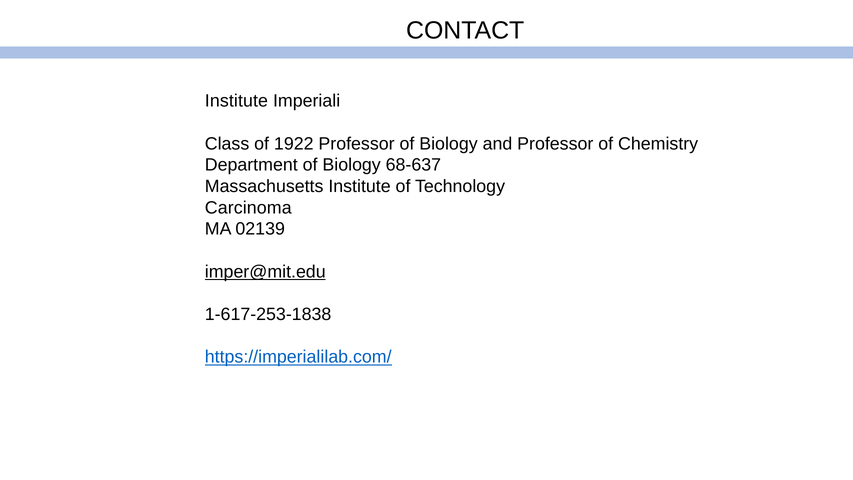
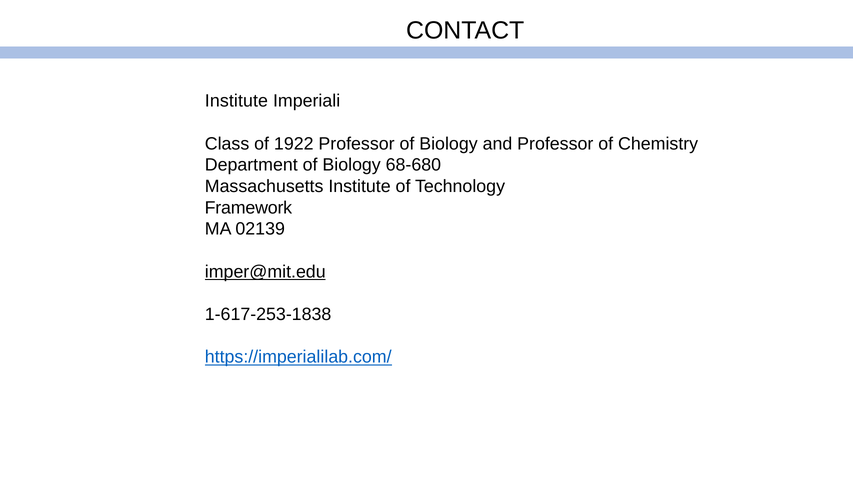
68-637: 68-637 -> 68-680
Carcinoma: Carcinoma -> Framework
